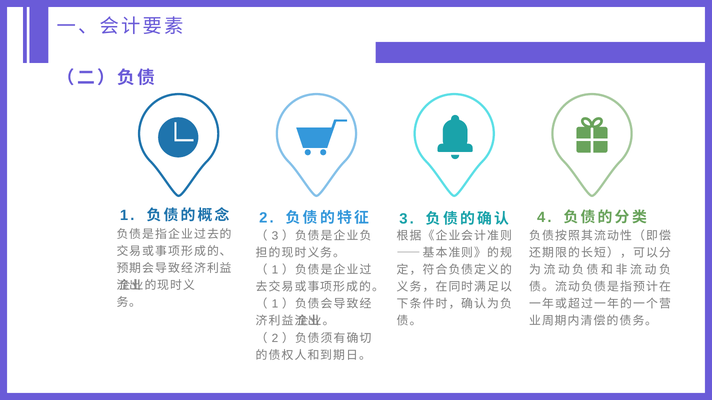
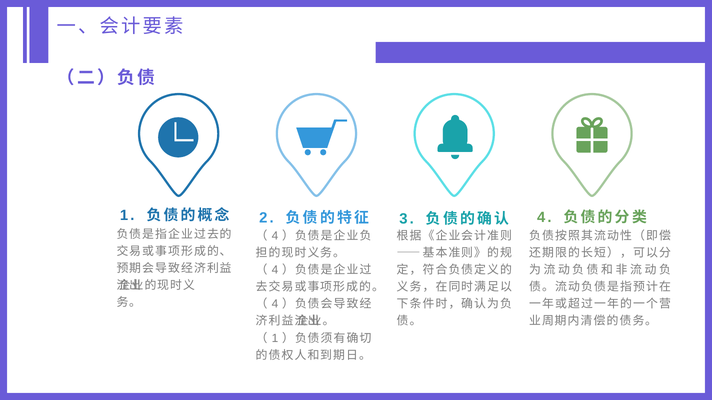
3 at (275, 236): 3 -> 4
1 at (275, 270): 1 -> 4
1 at (275, 304): 1 -> 4
2 at (275, 339): 2 -> 1
